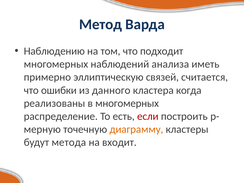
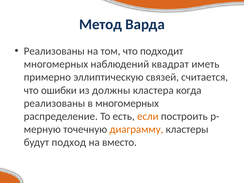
Наблюдению at (54, 51): Наблюдению -> Реализованы
анализа: анализа -> квадрат
данного: данного -> должны
если colour: red -> orange
метода: метода -> подход
входит: входит -> вместо
